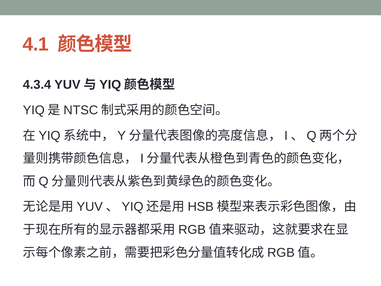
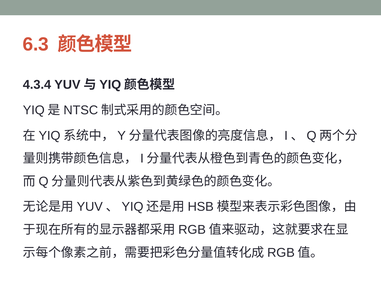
4.1: 4.1 -> 6.3
